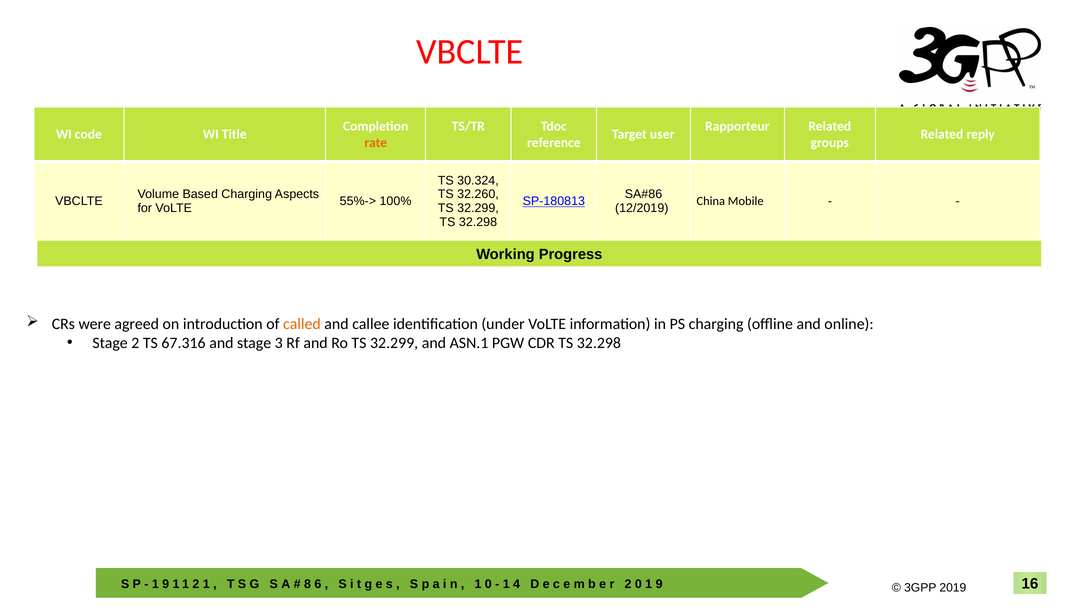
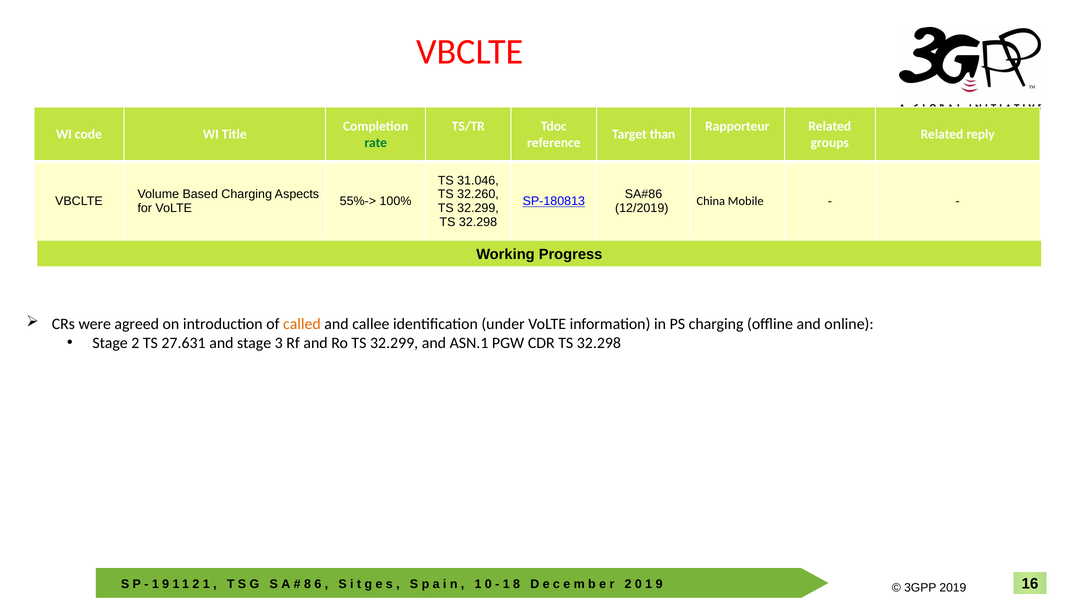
user: user -> than
rate colour: orange -> green
30.324: 30.324 -> 31.046
67.316: 67.316 -> 27.631
4 at (517, 584): 4 -> 8
